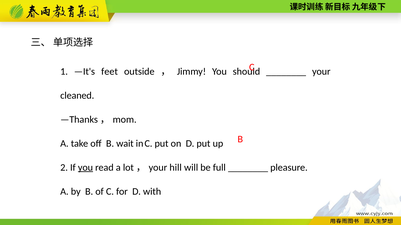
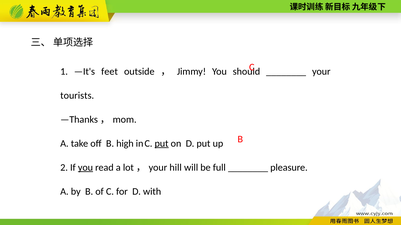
cleaned: cleaned -> tourists
wait: wait -> high
put at (162, 144) underline: none -> present
